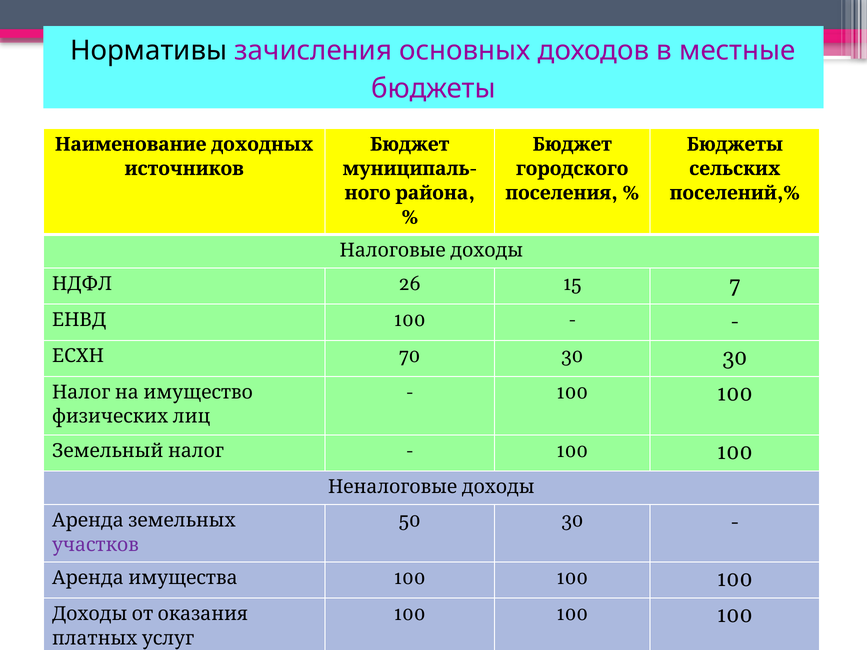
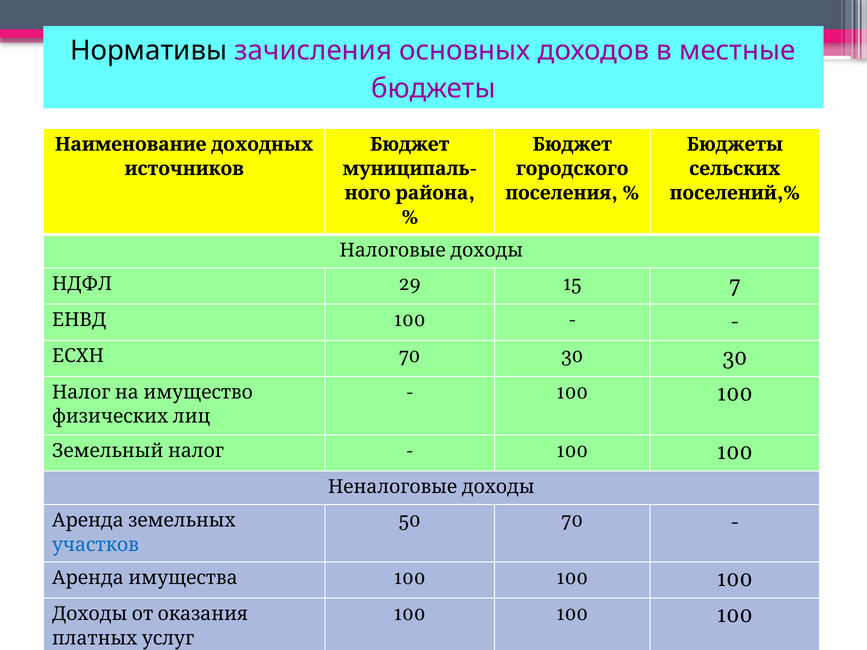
26: 26 -> 29
50 30: 30 -> 70
участков colour: purple -> blue
